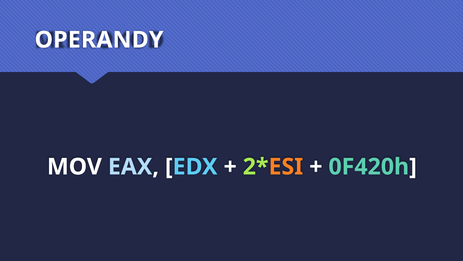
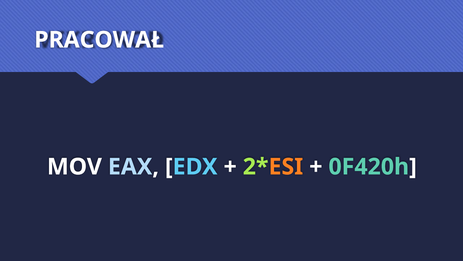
OPERANDY: OPERANDY -> PRACOWAŁ
